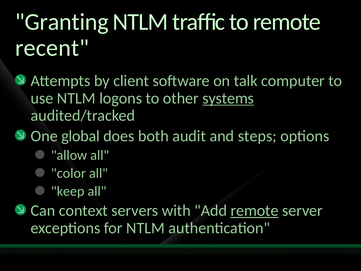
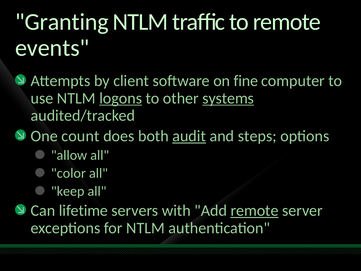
recent: recent -> events
talk: talk -> fine
logons underline: none -> present
global: global -> count
audit underline: none -> present
context: context -> lifetime
